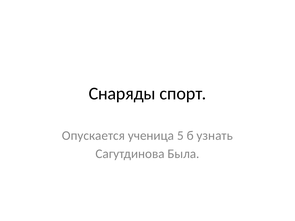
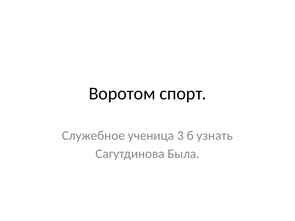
Снаряды: Снаряды -> Воротом
Опускается: Опускается -> Служебное
5: 5 -> 3
